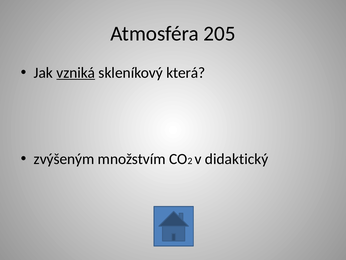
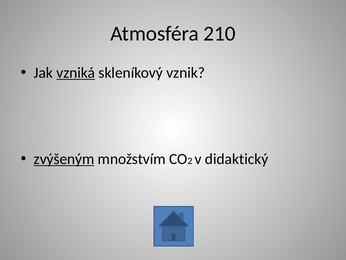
205: 205 -> 210
která: která -> vznik
zvýšeným underline: none -> present
